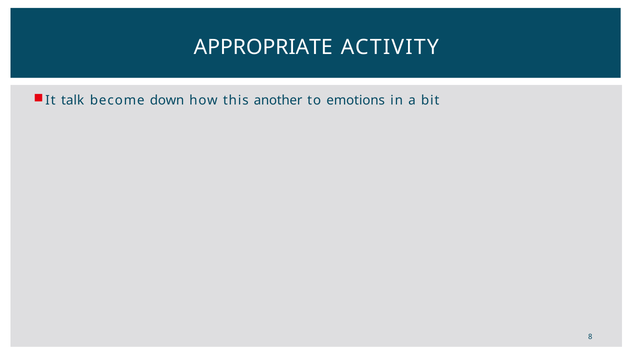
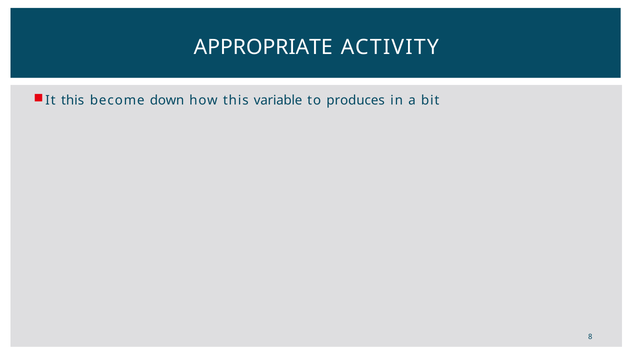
It talk: talk -> this
another: another -> variable
emotions: emotions -> produces
